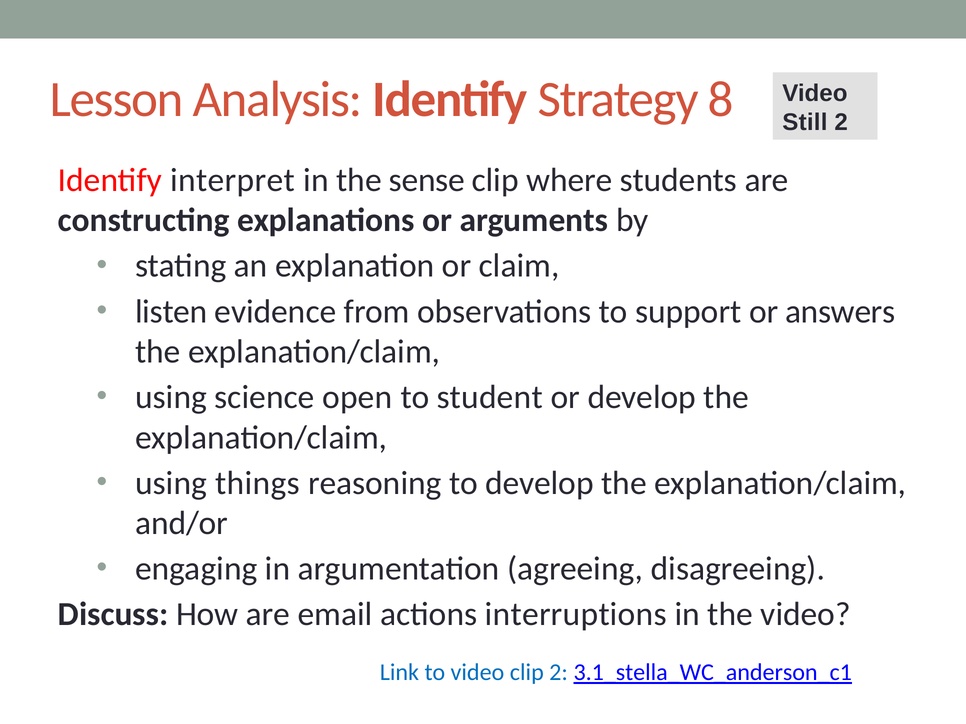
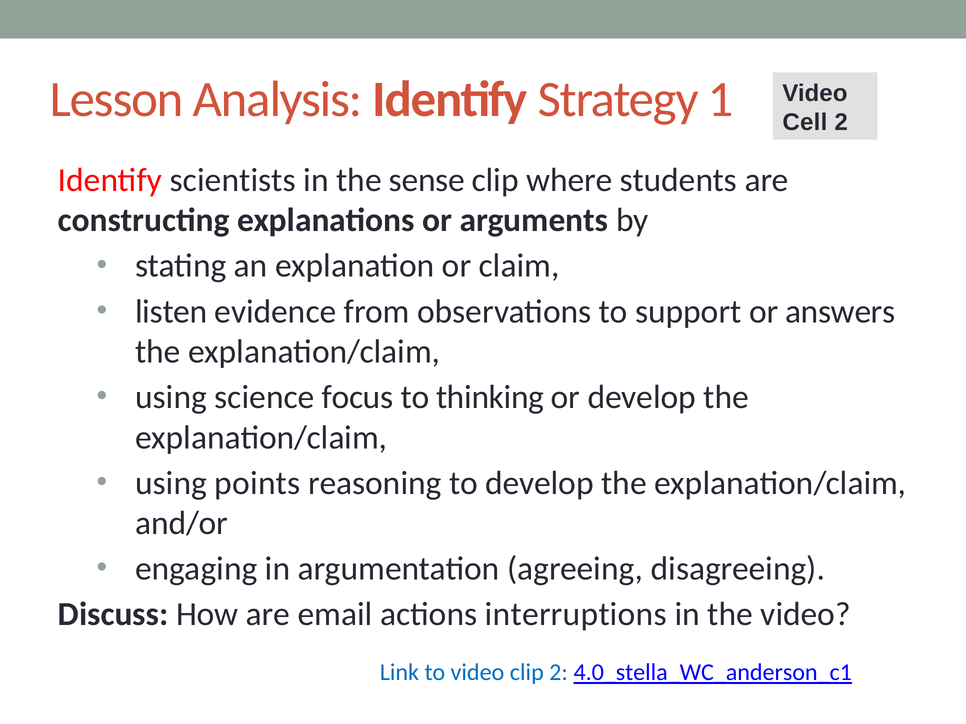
8: 8 -> 1
Still: Still -> Cell
interpret: interpret -> scientists
open: open -> focus
student: student -> thinking
things: things -> points
3.1_stella_WC_anderson_c1: 3.1_stella_WC_anderson_c1 -> 4.0_stella_WC_anderson_c1
